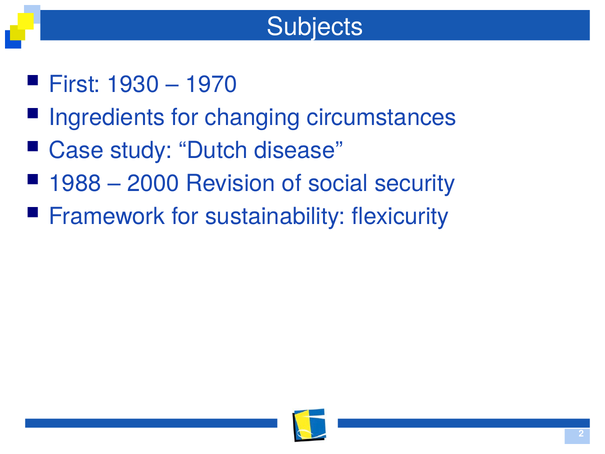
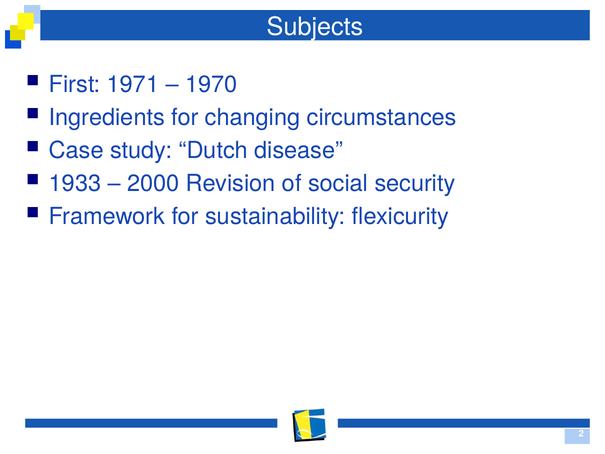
1930: 1930 -> 1971
1988: 1988 -> 1933
